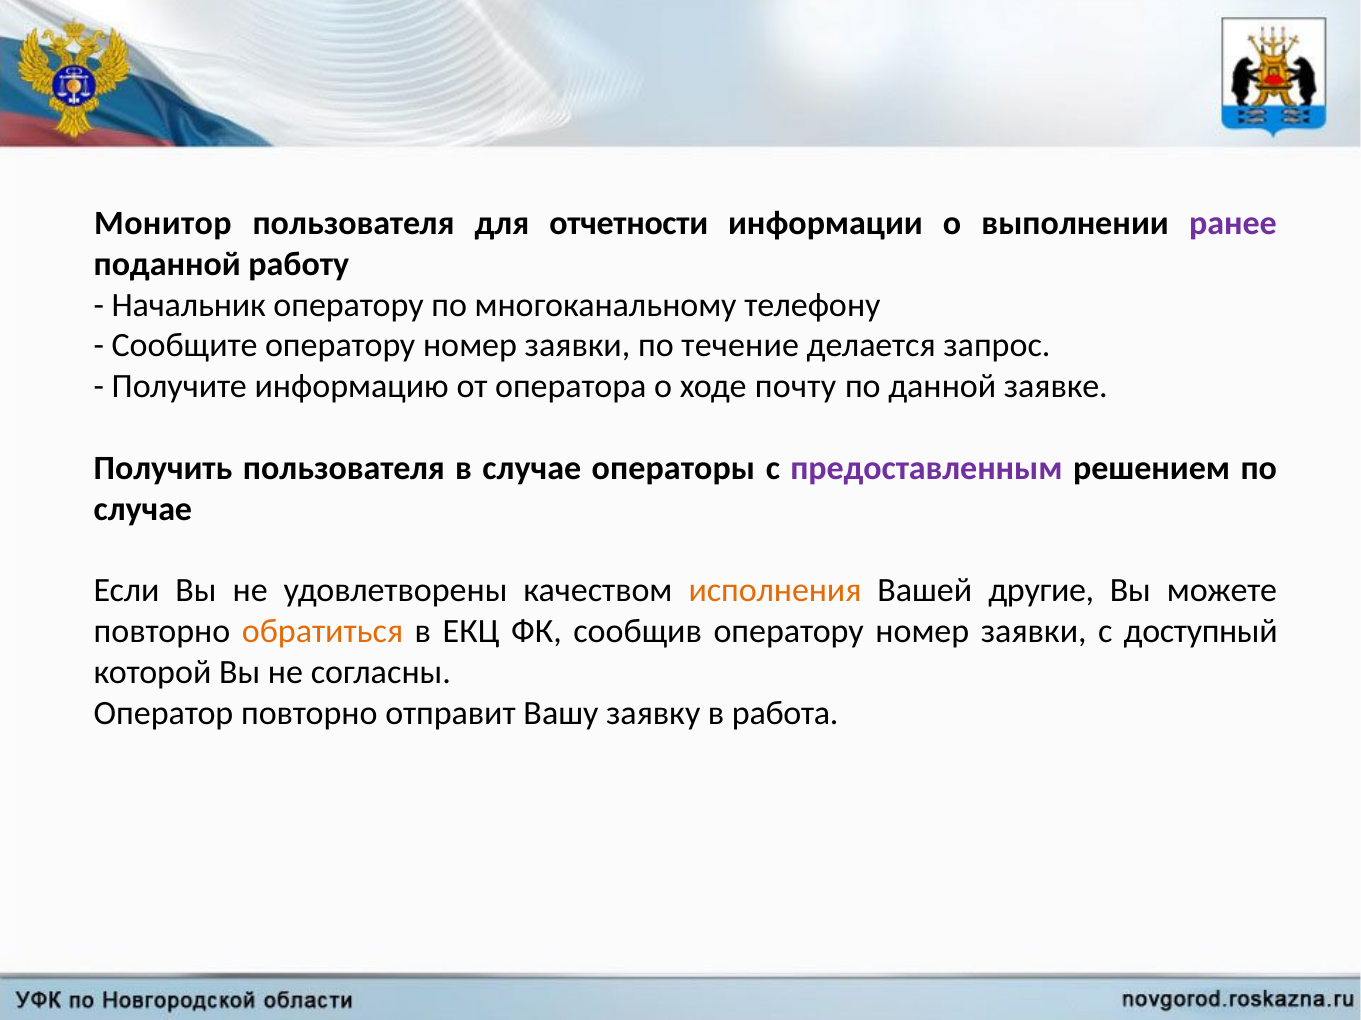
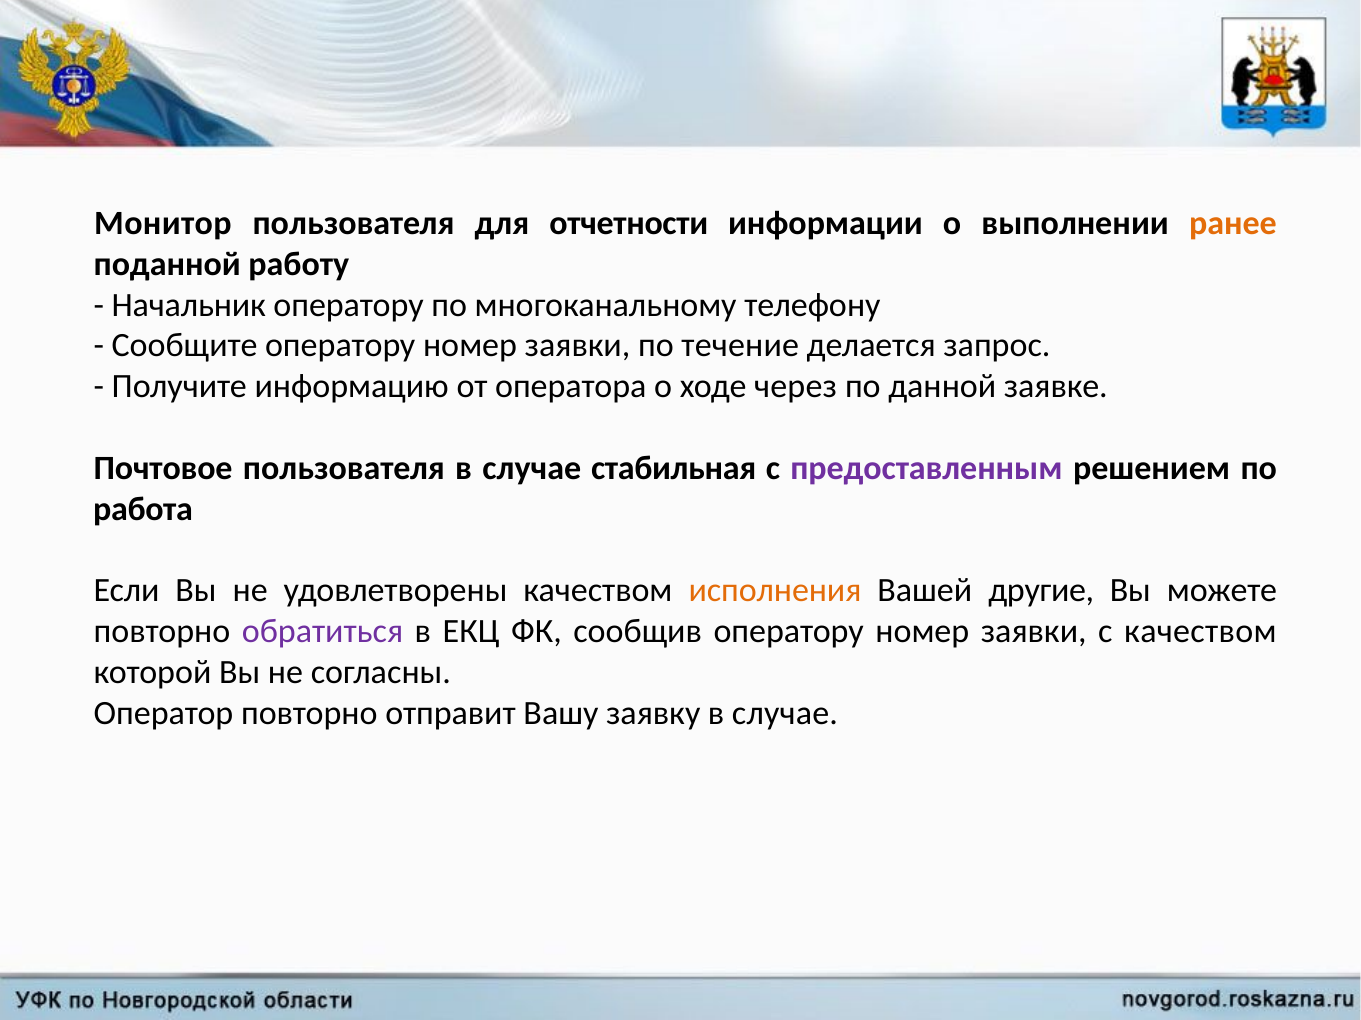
ранее colour: purple -> orange
почту: почту -> через
Получить: Получить -> Почтовое
операторы: операторы -> стабильная
случае at (143, 509): случае -> работа
обратиться colour: orange -> purple
с доступный: доступный -> качеством
заявку в работа: работа -> случае
